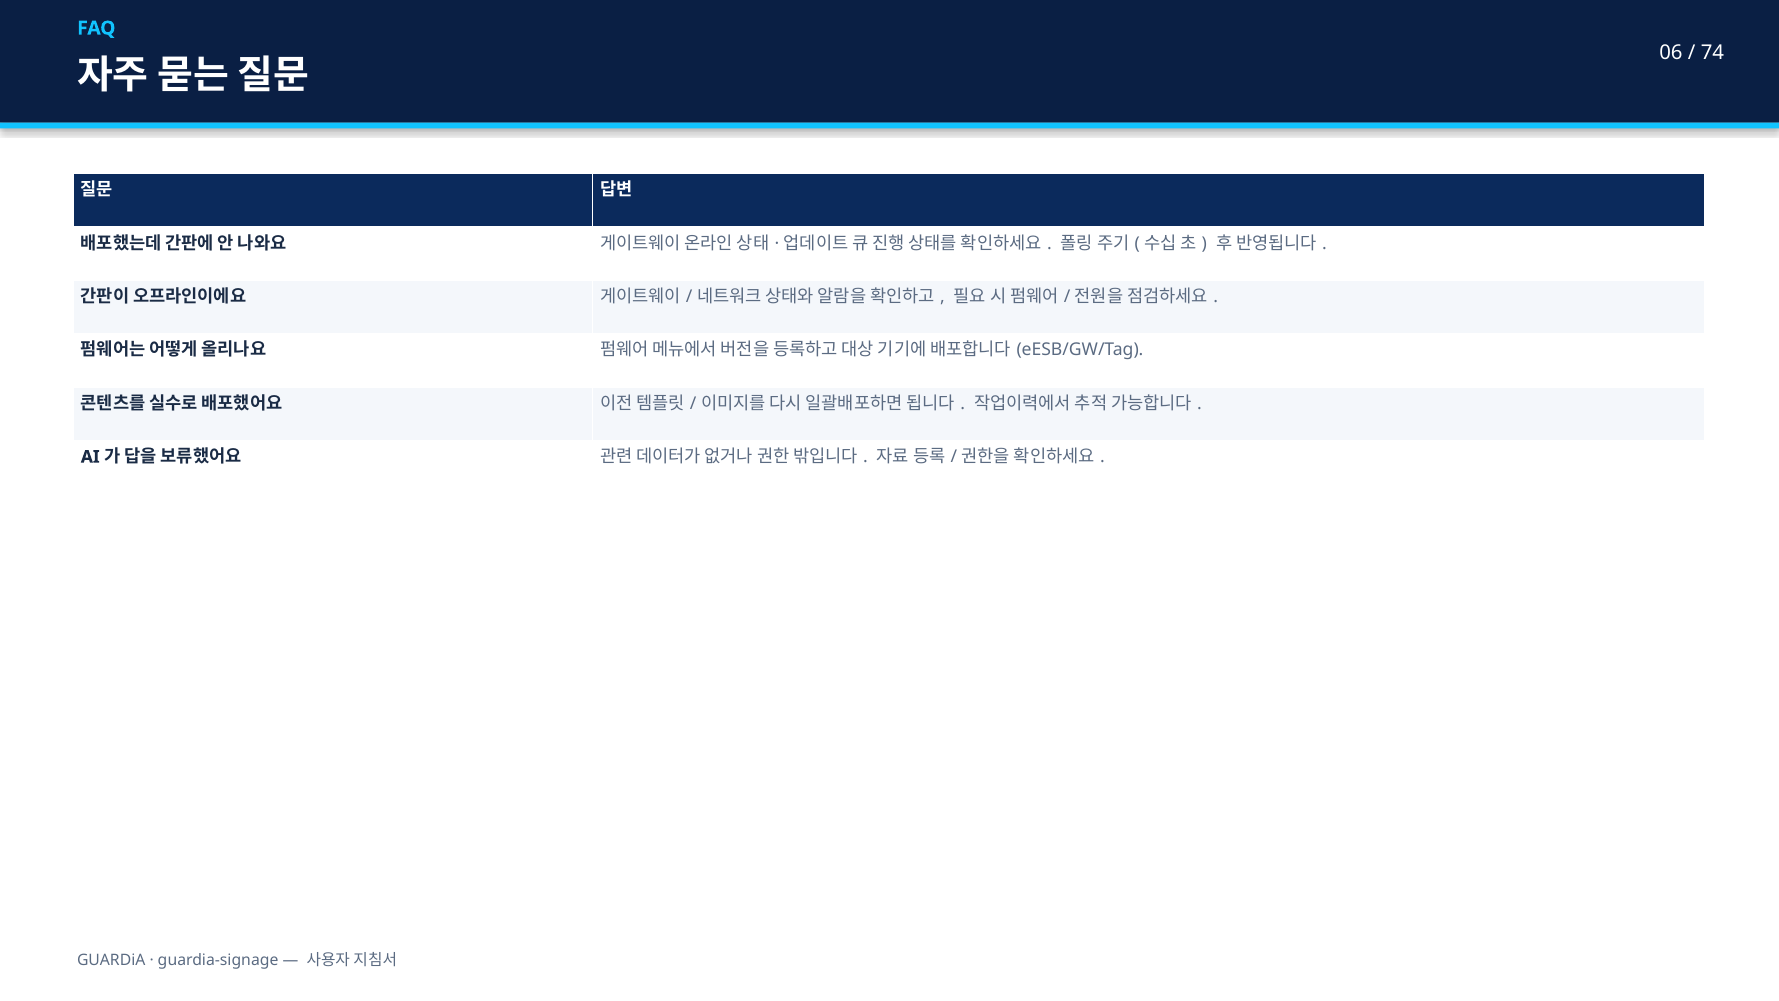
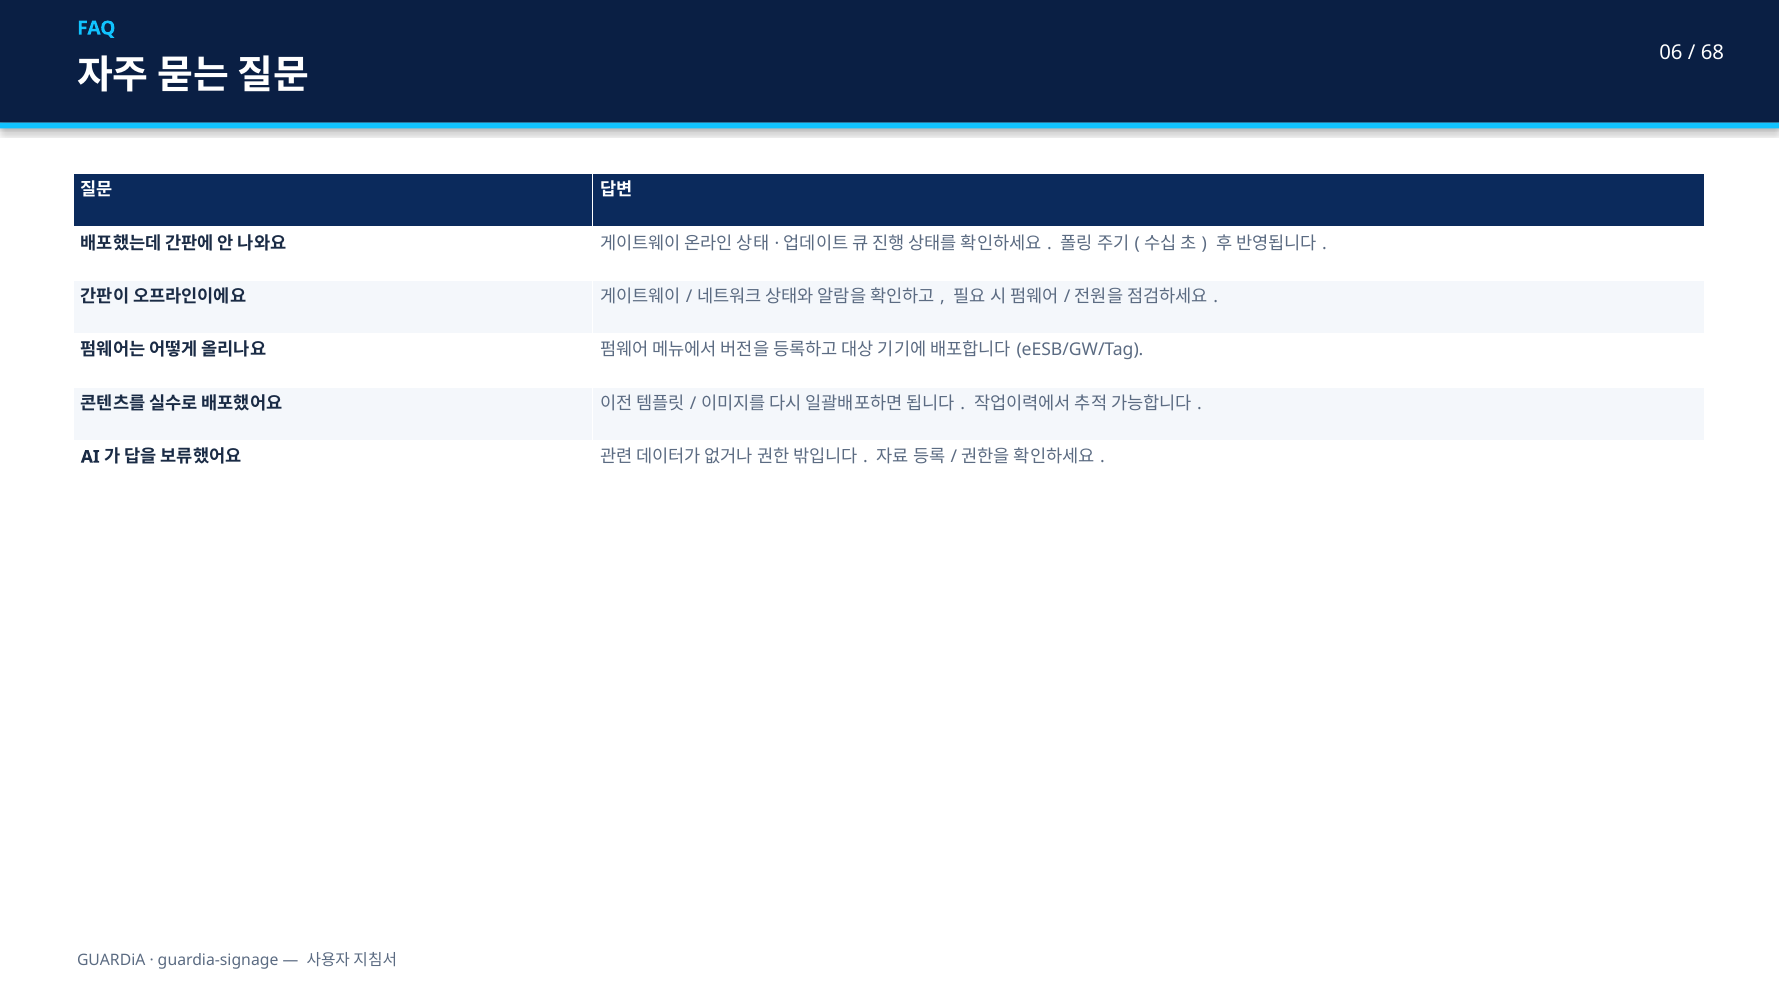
74: 74 -> 68
